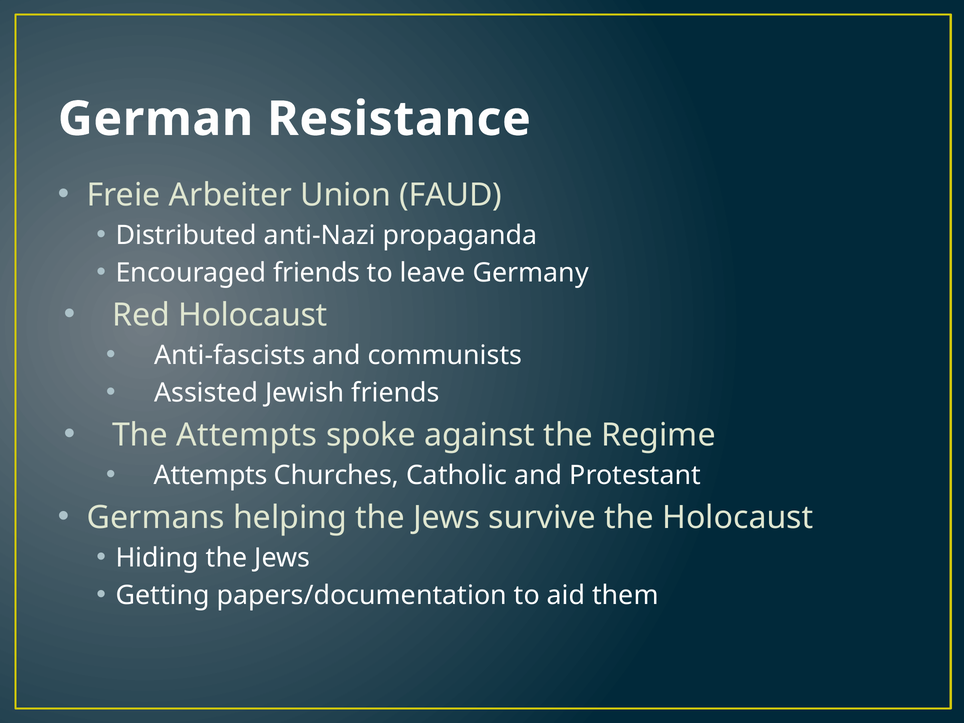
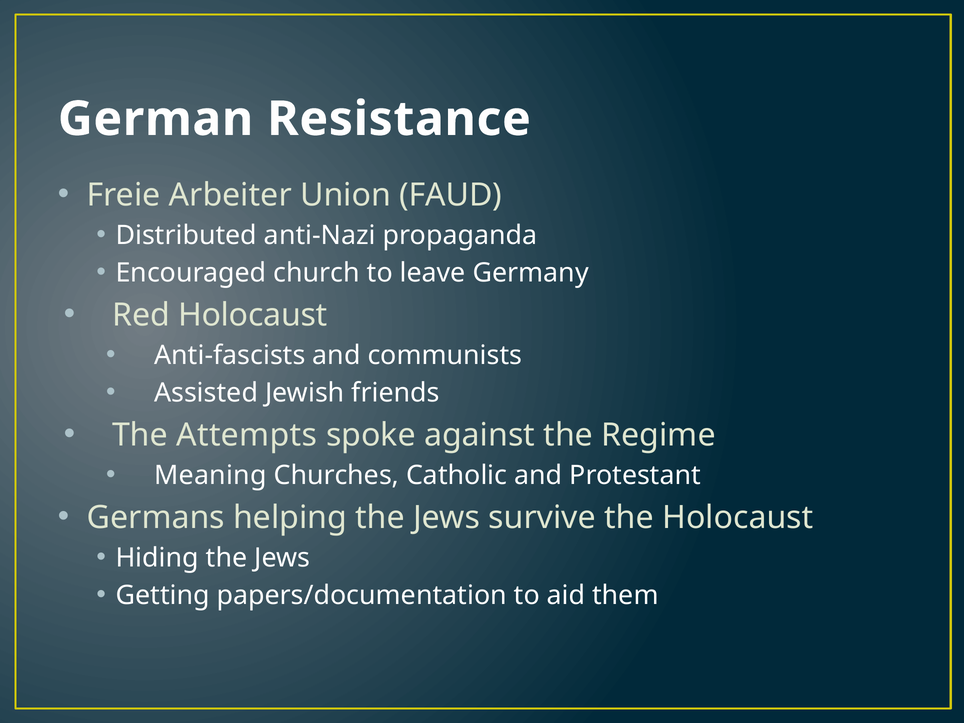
Encouraged friends: friends -> church
Attempts at (211, 476): Attempts -> Meaning
